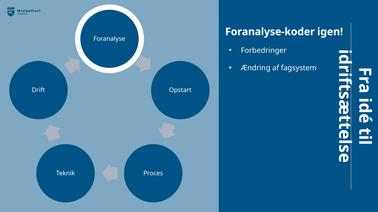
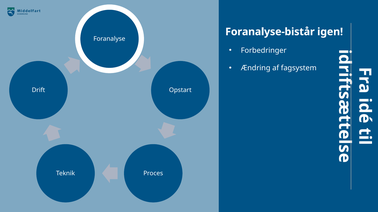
Foranalyse-koder: Foranalyse-koder -> Foranalyse-bistår
